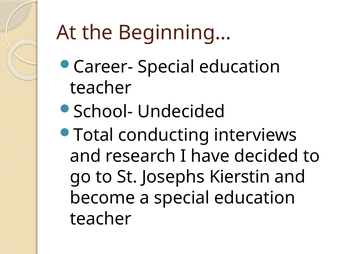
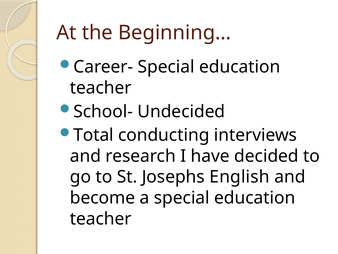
Kierstin: Kierstin -> English
